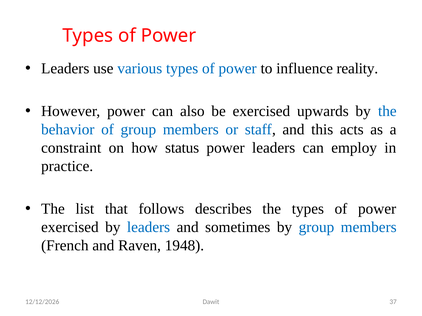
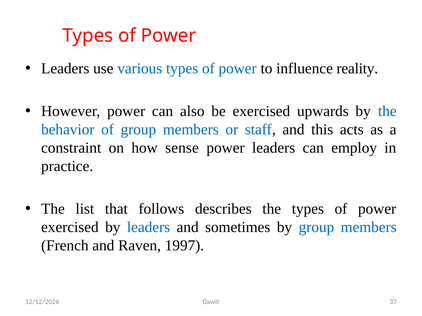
status: status -> sense
1948: 1948 -> 1997
